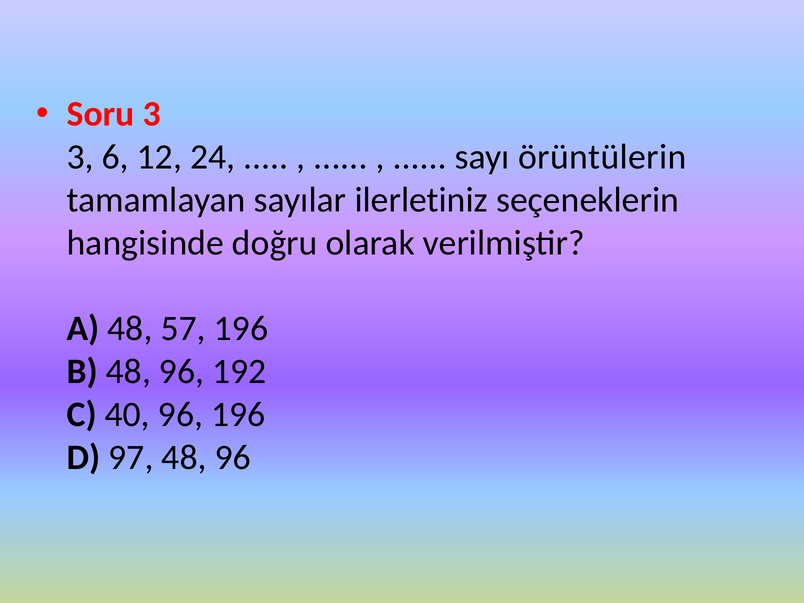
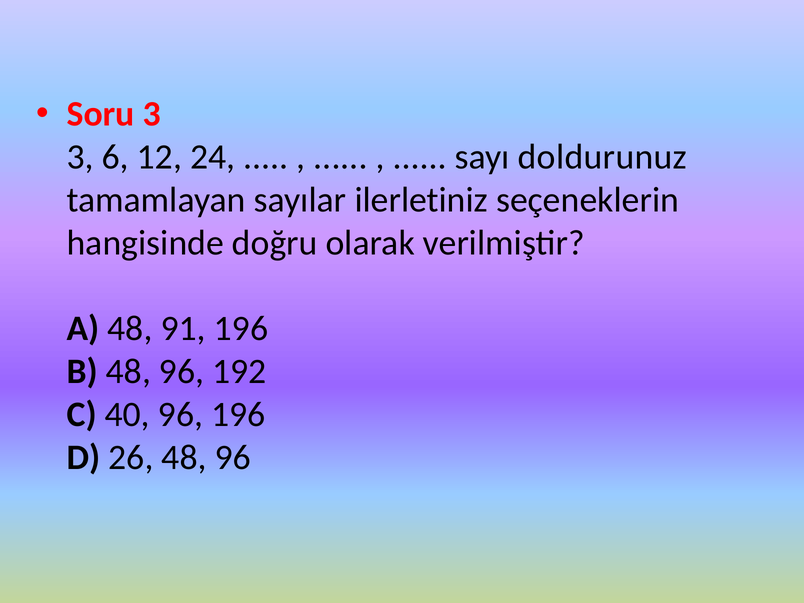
örüntülerin: örüntülerin -> doldurunuz
57: 57 -> 91
97: 97 -> 26
